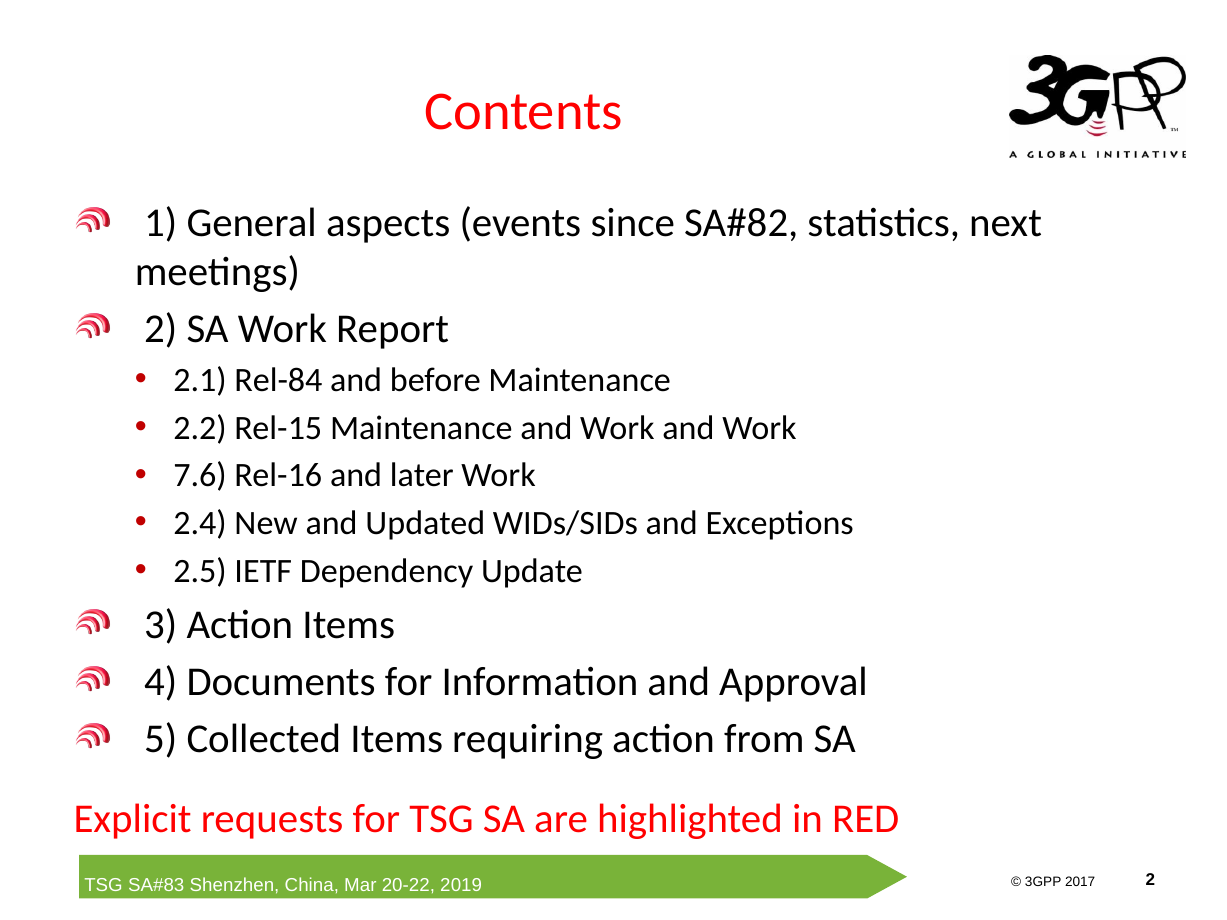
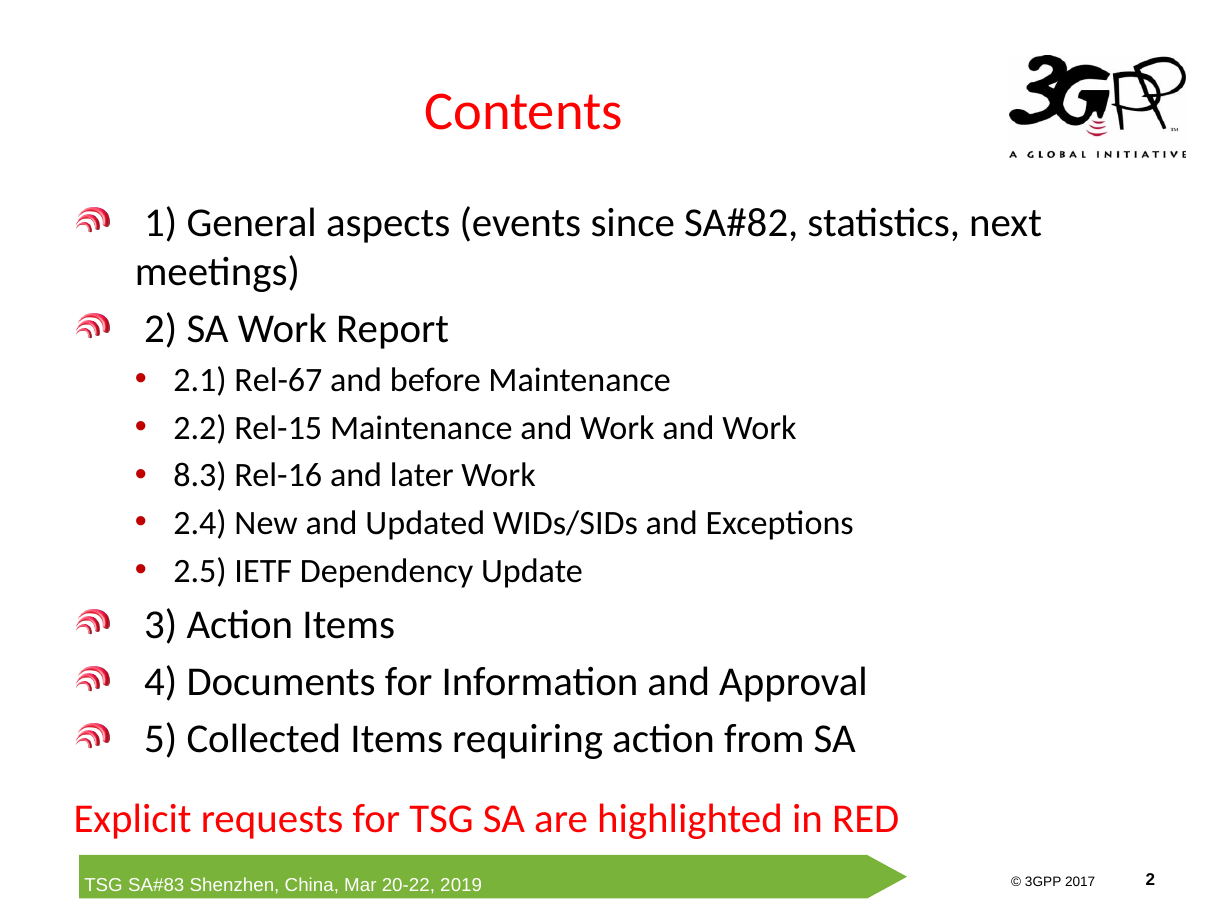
Rel-84: Rel-84 -> Rel-67
7.6: 7.6 -> 8.3
